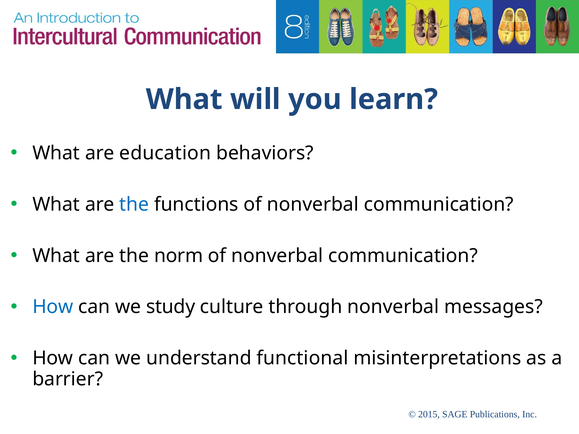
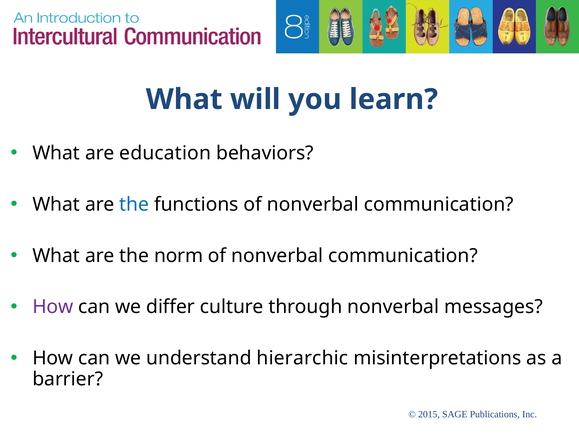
How at (53, 307) colour: blue -> purple
study: study -> differ
functional: functional -> hierarchic
